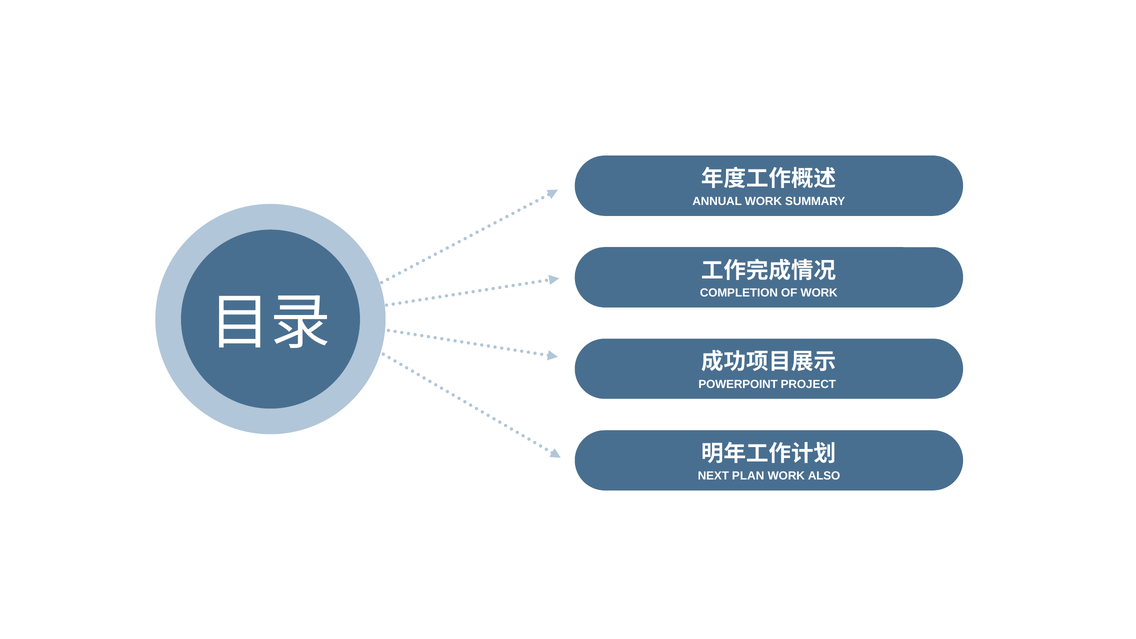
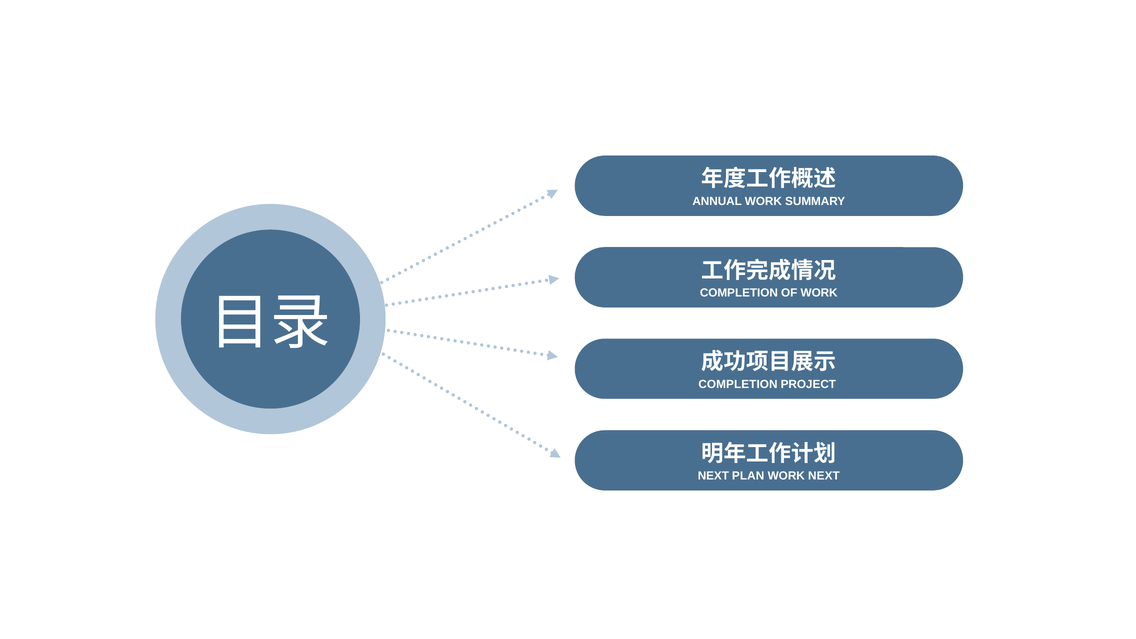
POWERPOINT at (738, 384): POWERPOINT -> COMPLETION
WORK ALSO: ALSO -> NEXT
